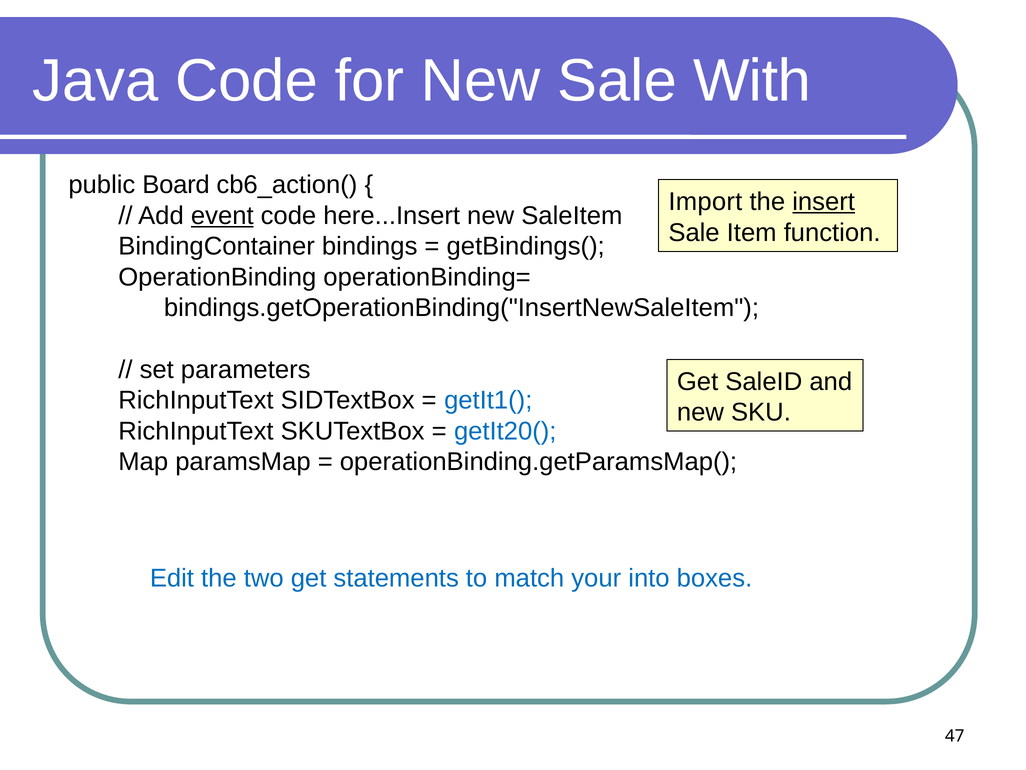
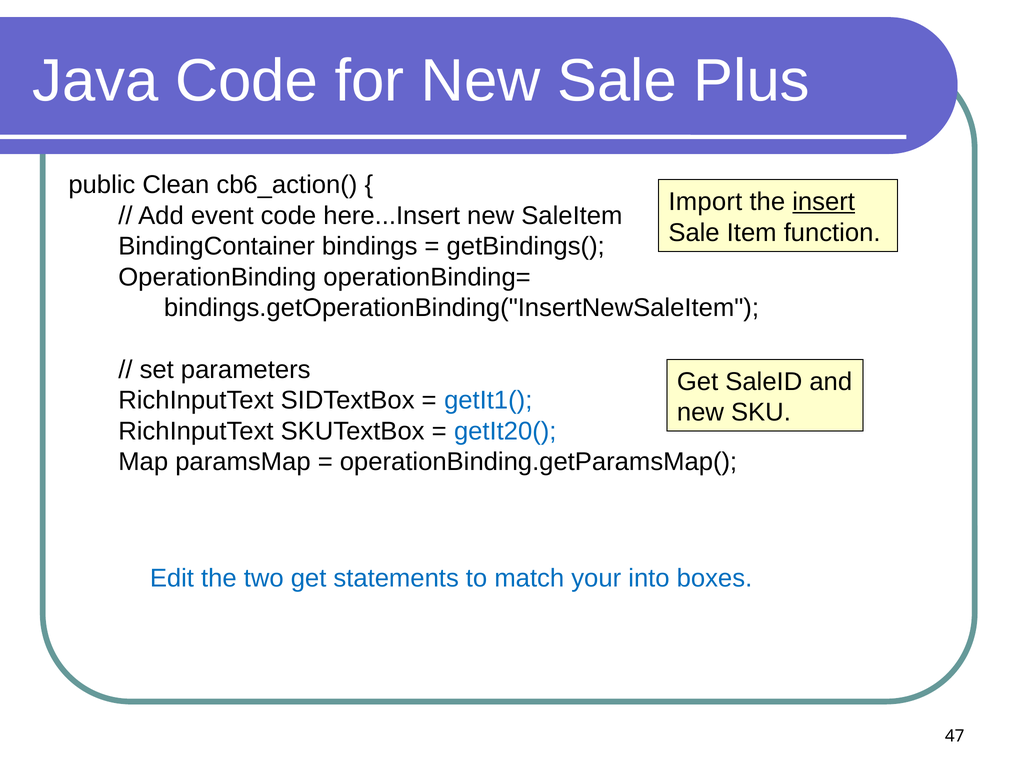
With: With -> Plus
Board: Board -> Clean
event underline: present -> none
